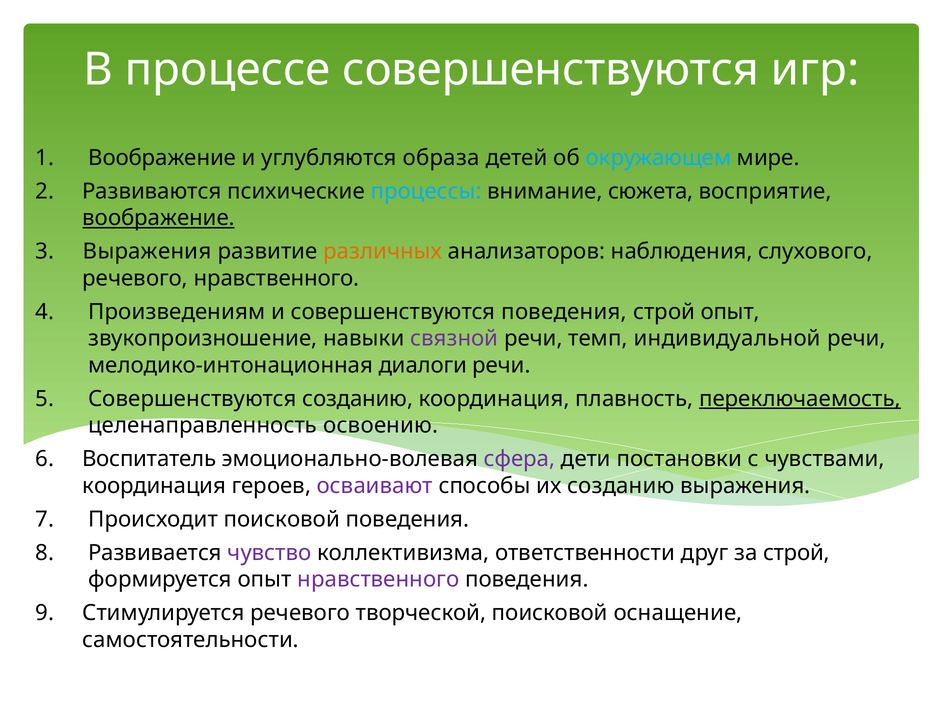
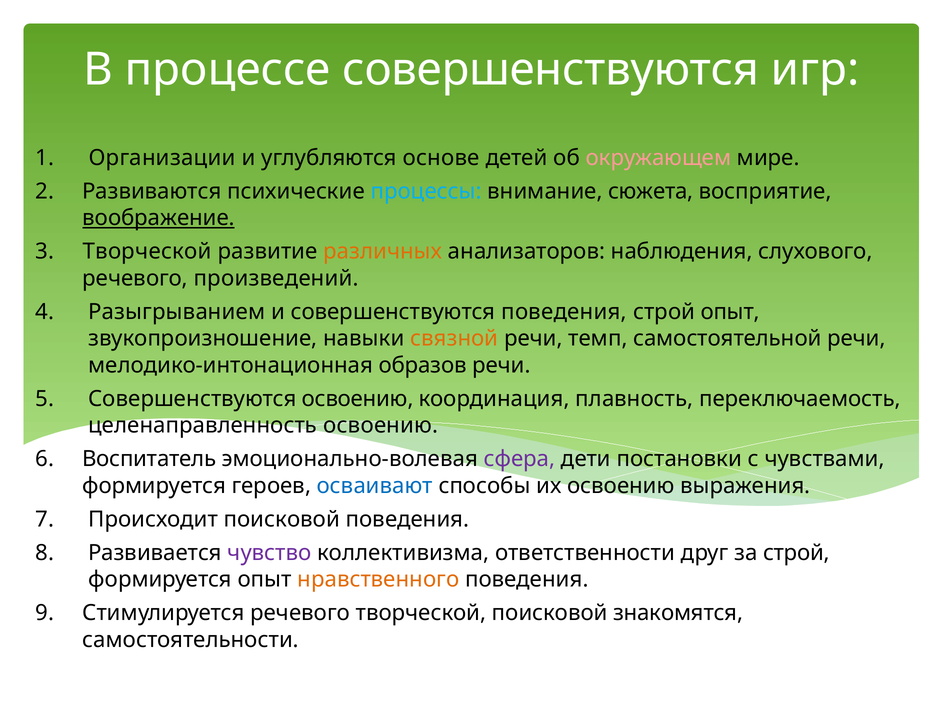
Воображение at (162, 158): Воображение -> Организации
образа: образа -> основе
окружающем colour: light blue -> pink
Выражения at (147, 251): Выражения -> Творческой
речевого нравственного: нравственного -> произведений
Произведениям: Произведениям -> Разыгрыванием
связной colour: purple -> orange
индивидуальной: индивидуальной -> самостоятельной
диалоги: диалоги -> образов
Совершенствуются созданию: созданию -> освоению
переключаемость underline: present -> none
координация at (154, 485): координация -> формируется
осваивают colour: purple -> blue
их созданию: созданию -> освоению
нравственного at (378, 579) colour: purple -> orange
оснащение: оснащение -> знакомятся
